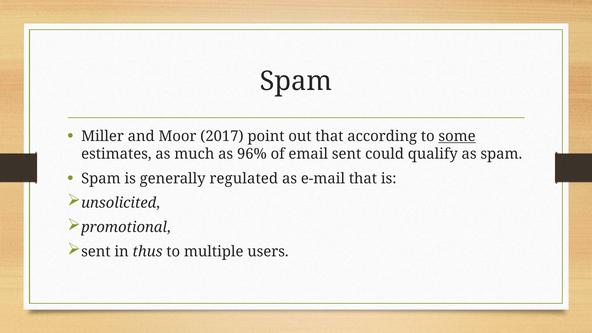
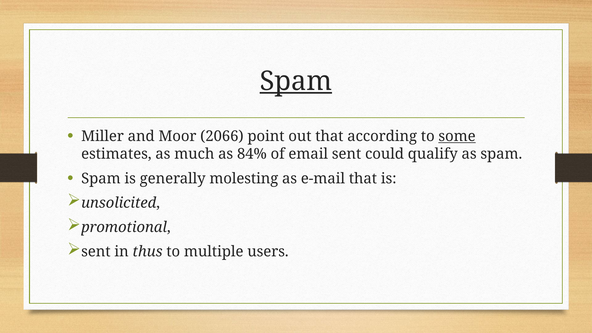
Spam at (296, 81) underline: none -> present
2017: 2017 -> 2066
96%: 96% -> 84%
regulated: regulated -> molesting
